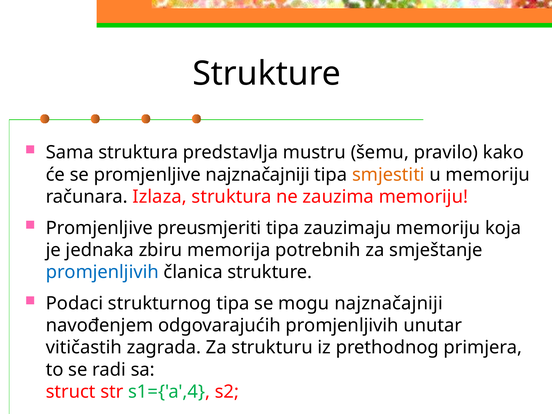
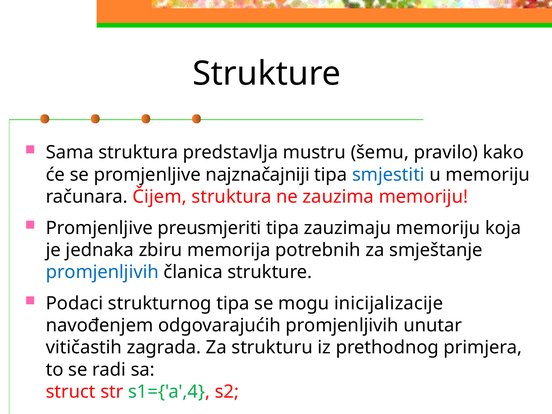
smjestiti colour: orange -> blue
Izlaza: Izlaza -> Čijem
mogu najznačajniji: najznačajniji -> inicijalizacije
